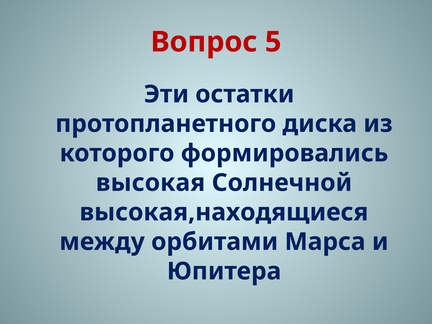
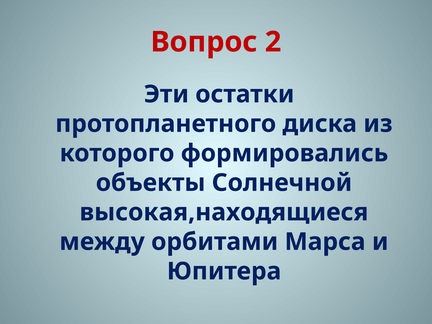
5: 5 -> 2
высокая: высокая -> объекты
